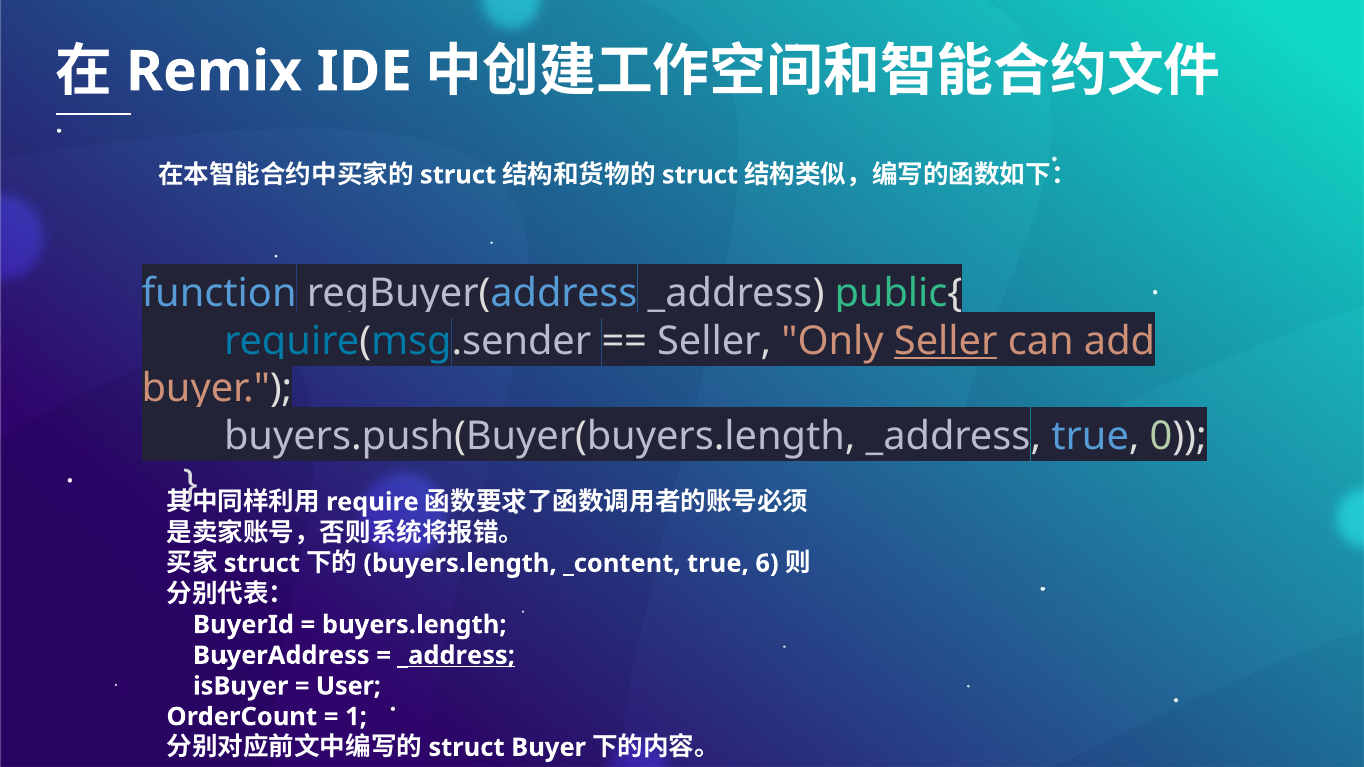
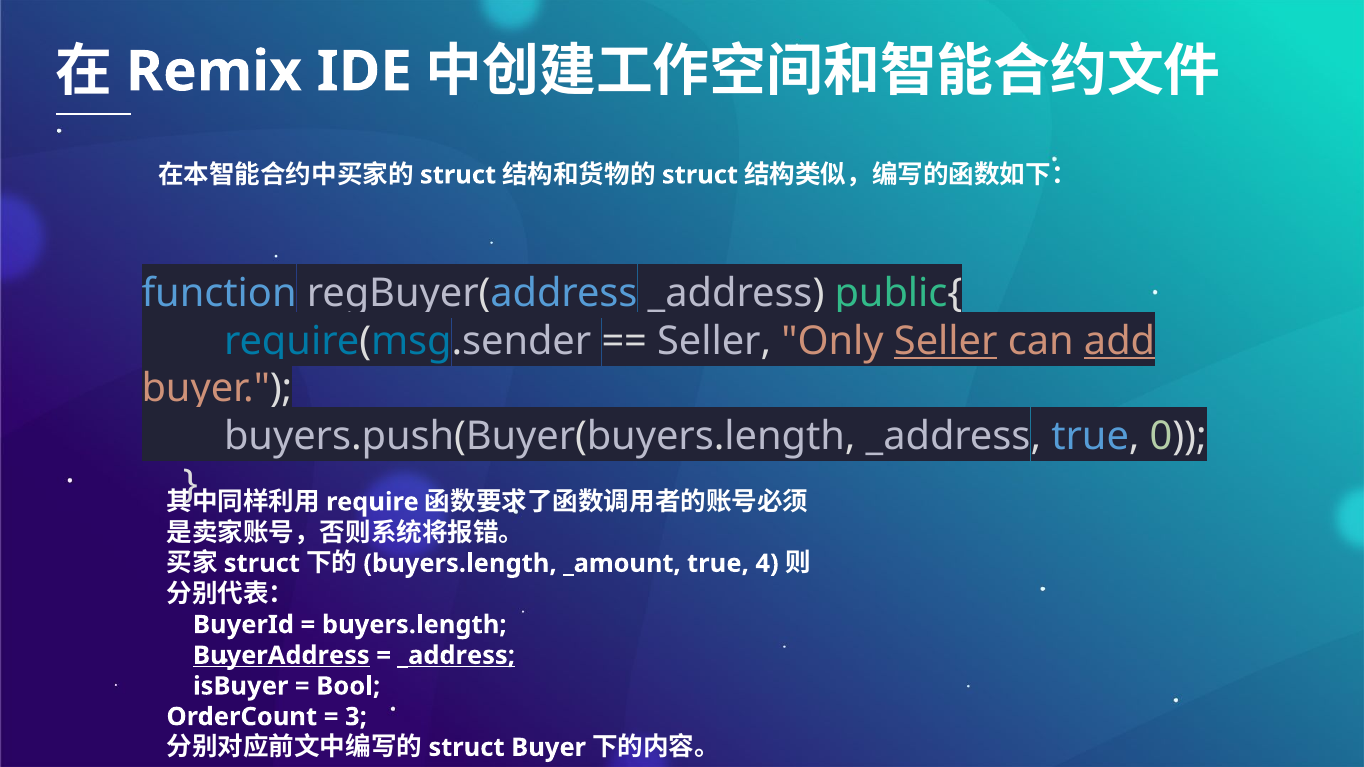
add underline: none -> present
_content: _content -> _amount
6: 6 -> 4
BuyerAddress underline: none -> present
User: User -> Bool
1: 1 -> 3
